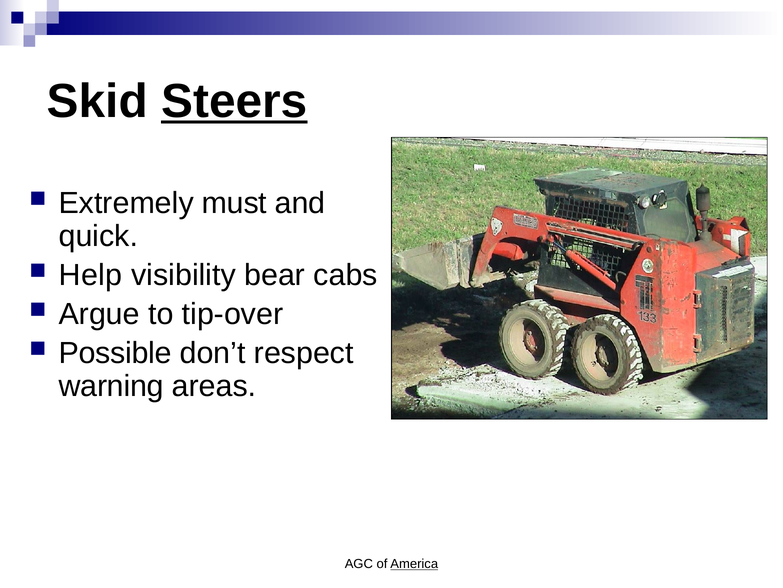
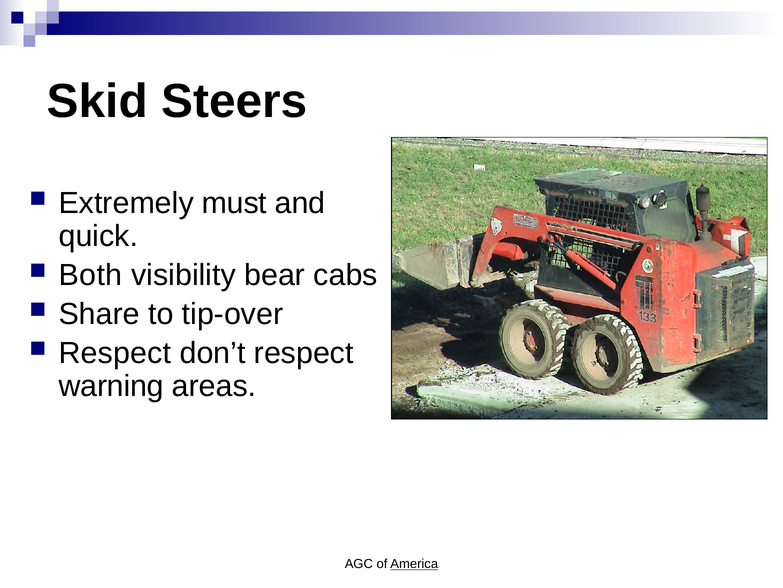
Steers underline: present -> none
Help: Help -> Both
Argue: Argue -> Share
Possible at (115, 353): Possible -> Respect
